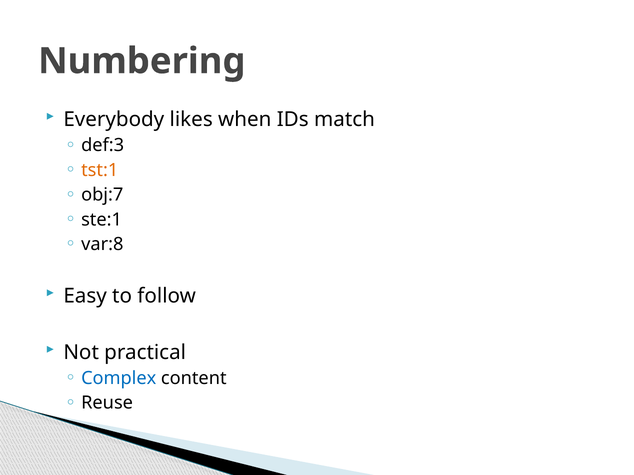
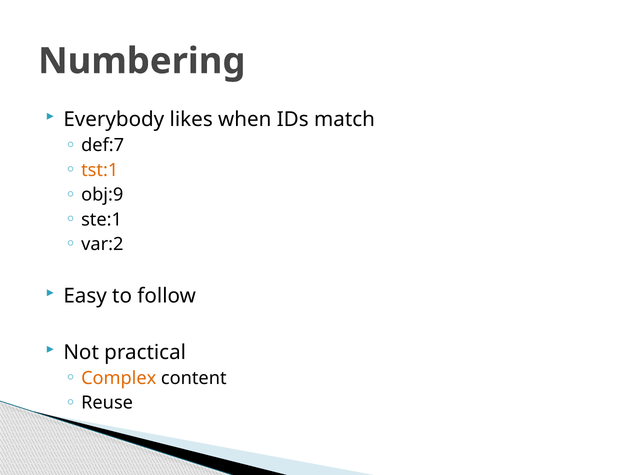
def:3: def:3 -> def:7
obj:7: obj:7 -> obj:9
var:8: var:8 -> var:2
Complex colour: blue -> orange
